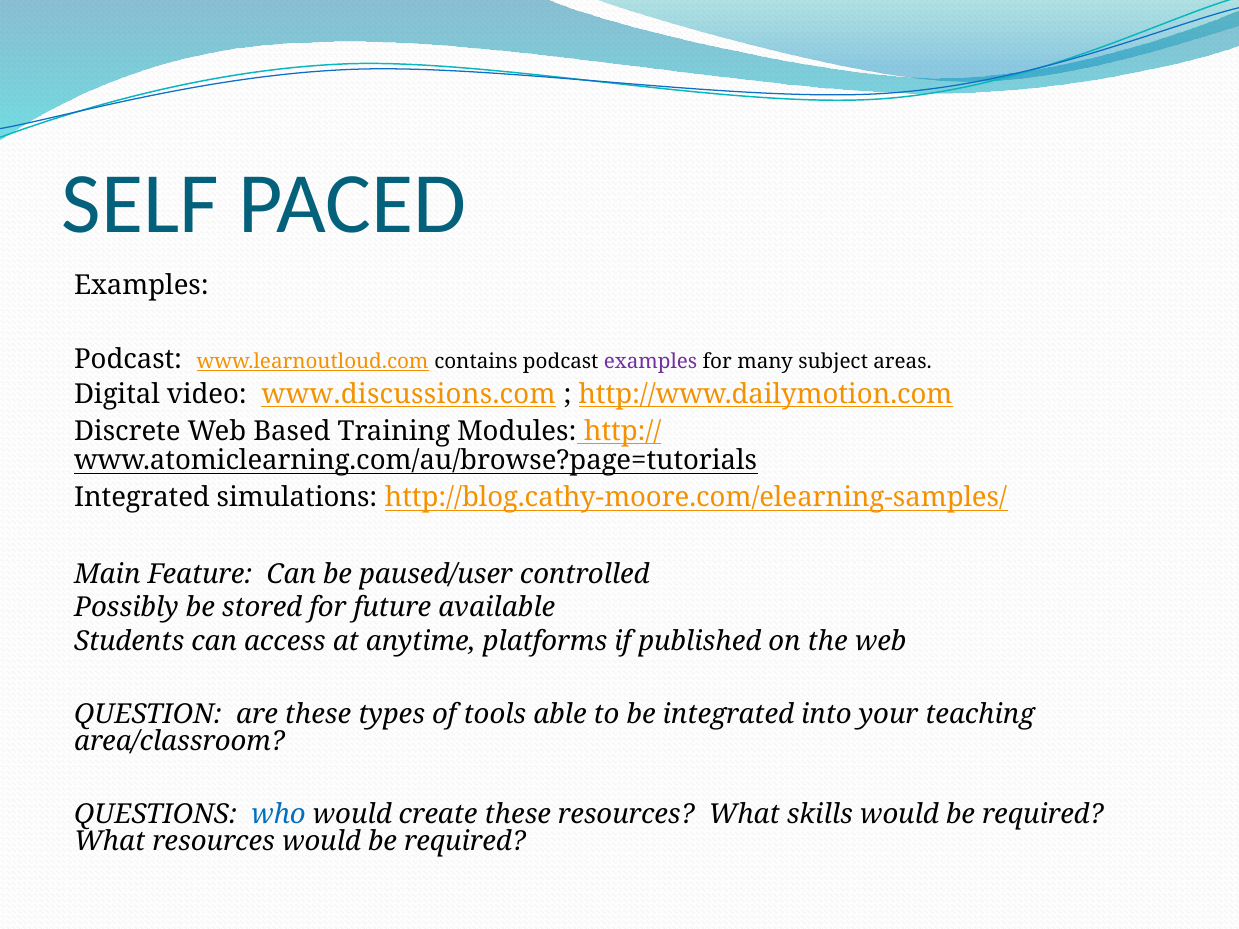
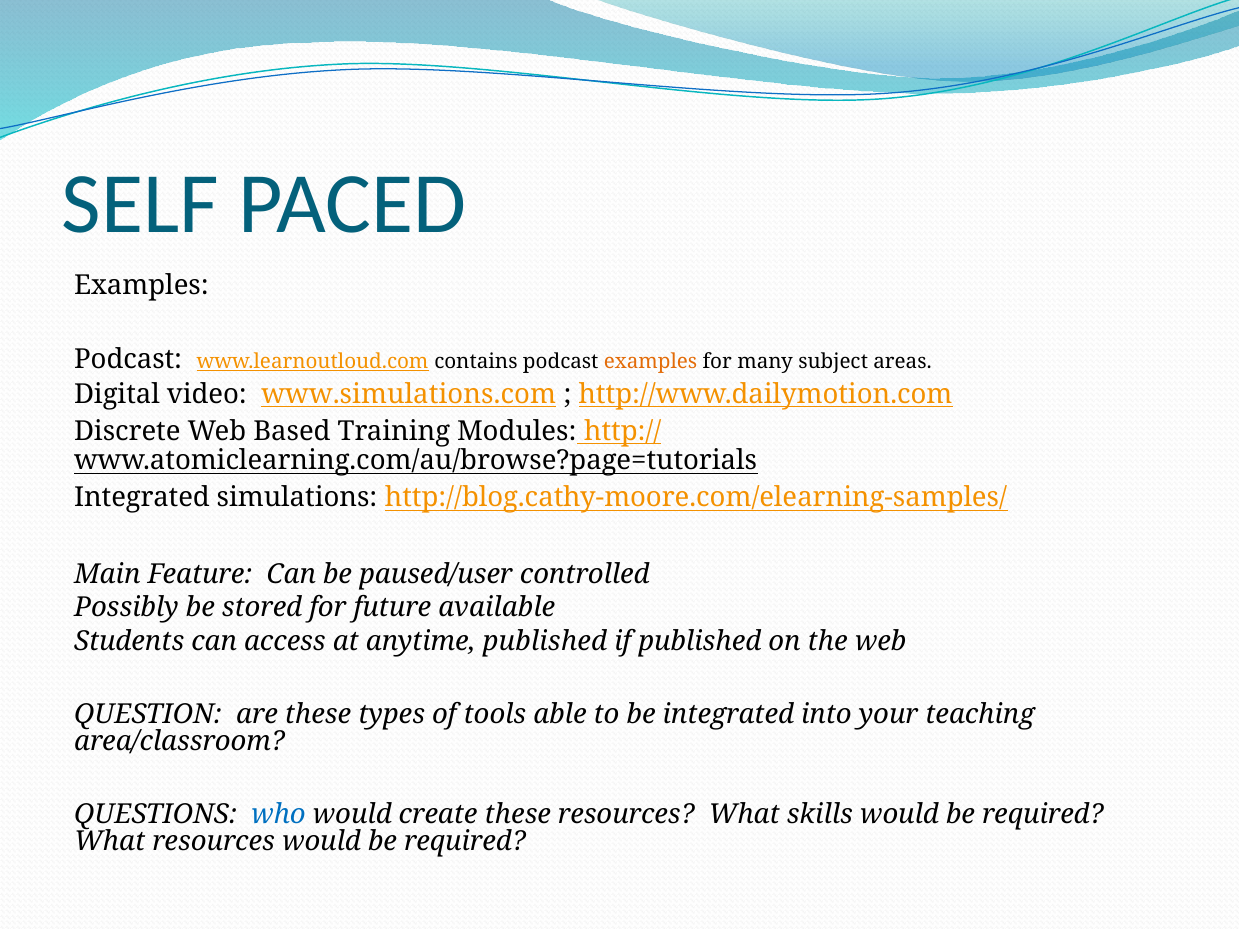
examples at (651, 362) colour: purple -> orange
www.discussions.com: www.discussions.com -> www.simulations.com
anytime platforms: platforms -> published
